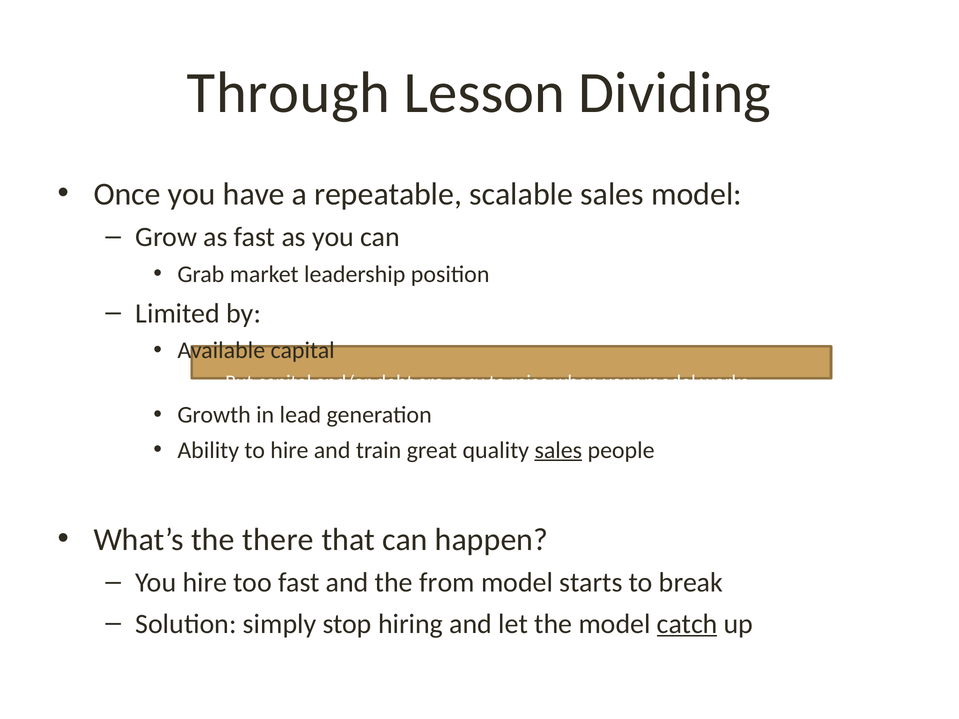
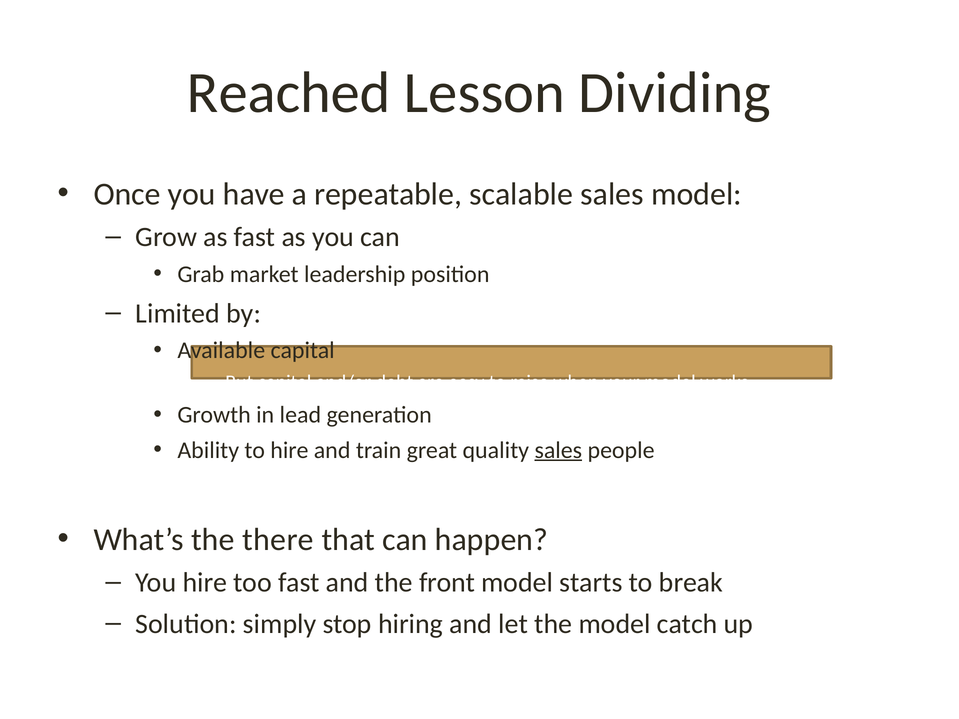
Through: Through -> Reached
from: from -> front
catch underline: present -> none
